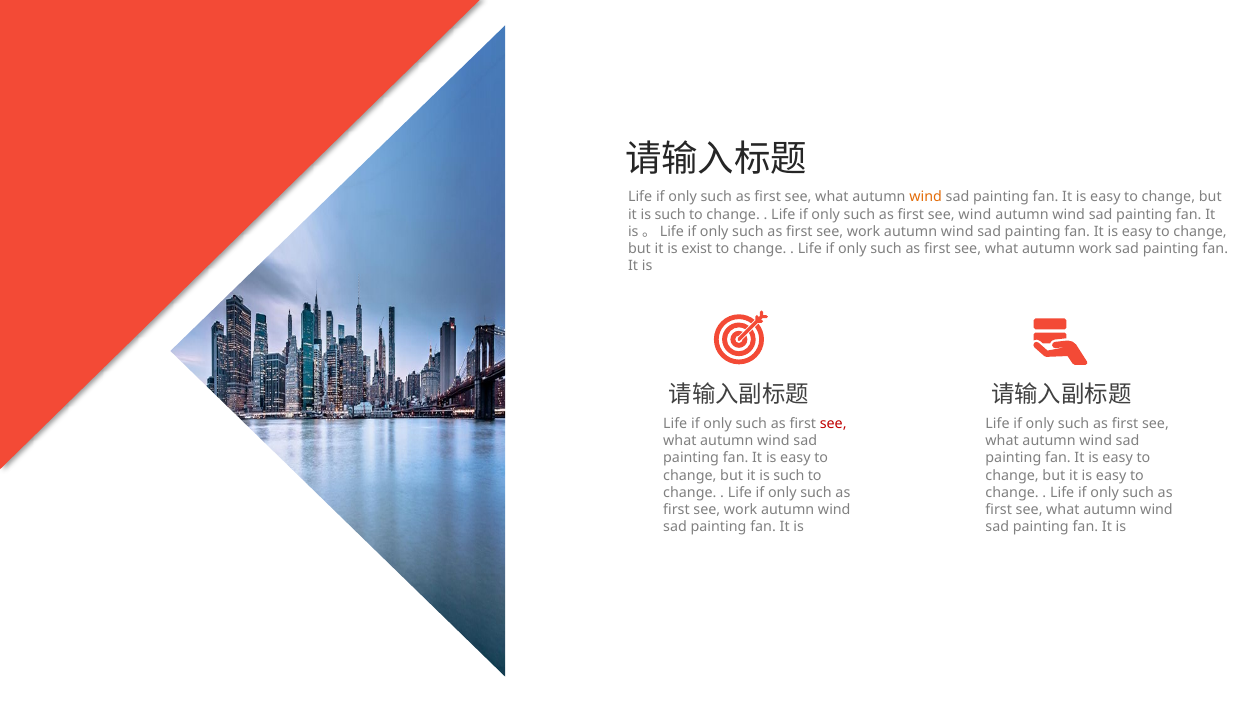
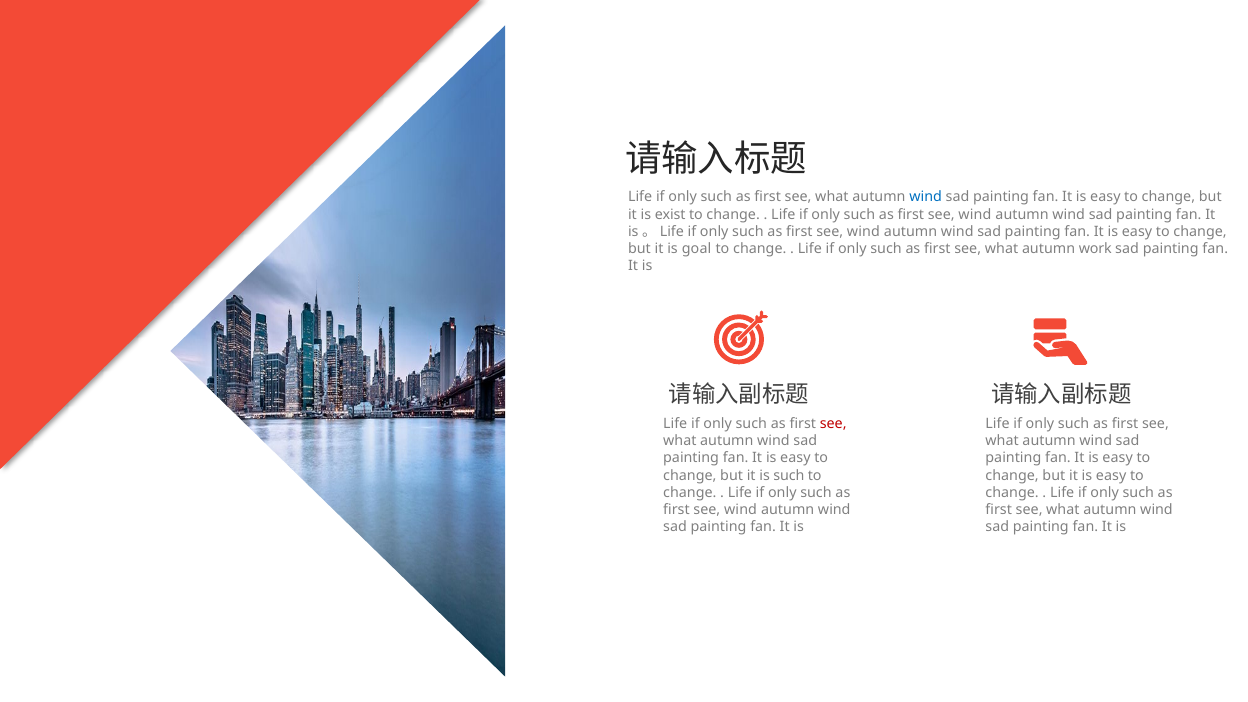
wind at (926, 197) colour: orange -> blue
such at (670, 214): such -> exist
work at (864, 232): work -> wind
exist: exist -> goal
work at (741, 510): work -> wind
